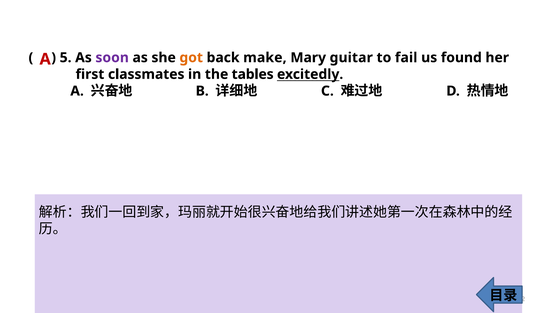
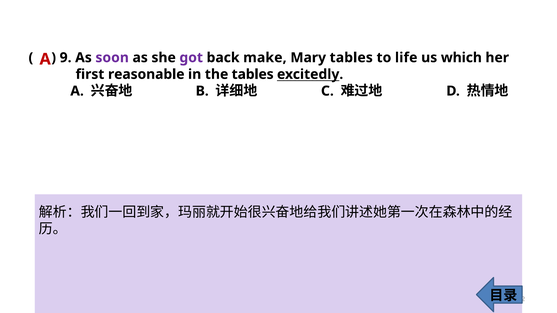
5: 5 -> 9
got colour: orange -> purple
Mary guitar: guitar -> tables
fail: fail -> life
found: found -> which
classmates: classmates -> reasonable
